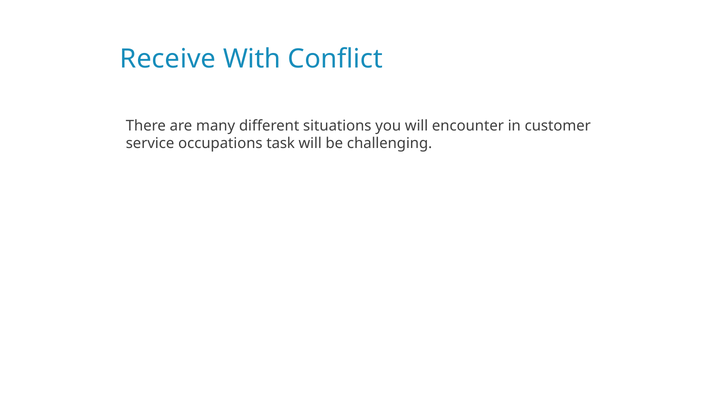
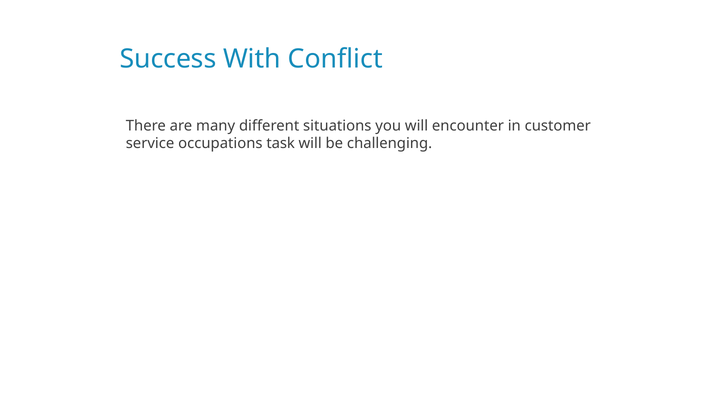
Receive: Receive -> Success
